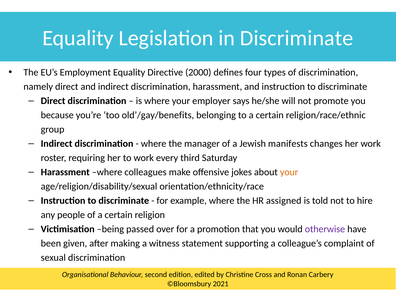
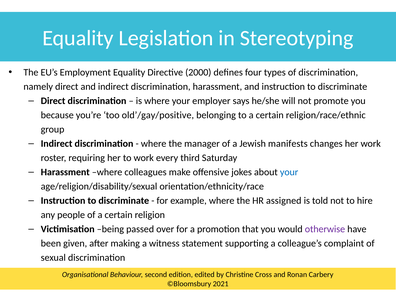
in Discriminate: Discriminate -> Stereotyping
old’/gay/benefits: old’/gay/benefits -> old’/gay/positive
your at (289, 172) colour: orange -> blue
